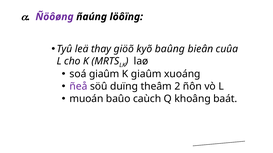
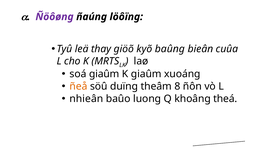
ñeå colour: purple -> orange
2: 2 -> 8
muoán: muoán -> nhieân
caùch: caùch -> luong
baát: baát -> theá
